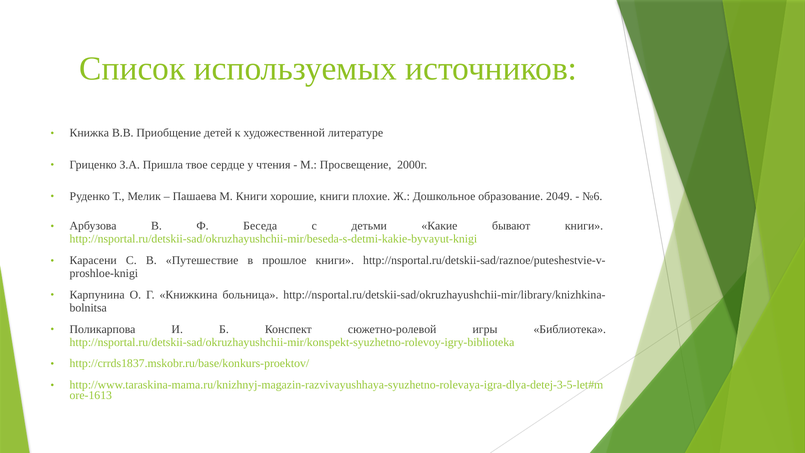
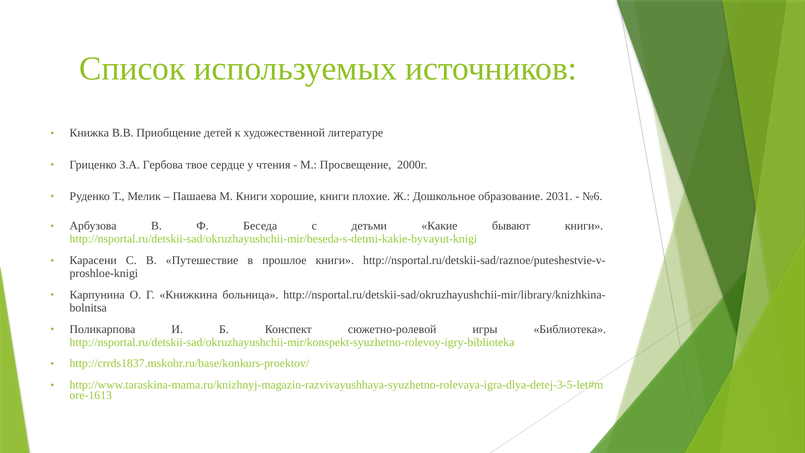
Пришла: Пришла -> Гербова
2049: 2049 -> 2031
